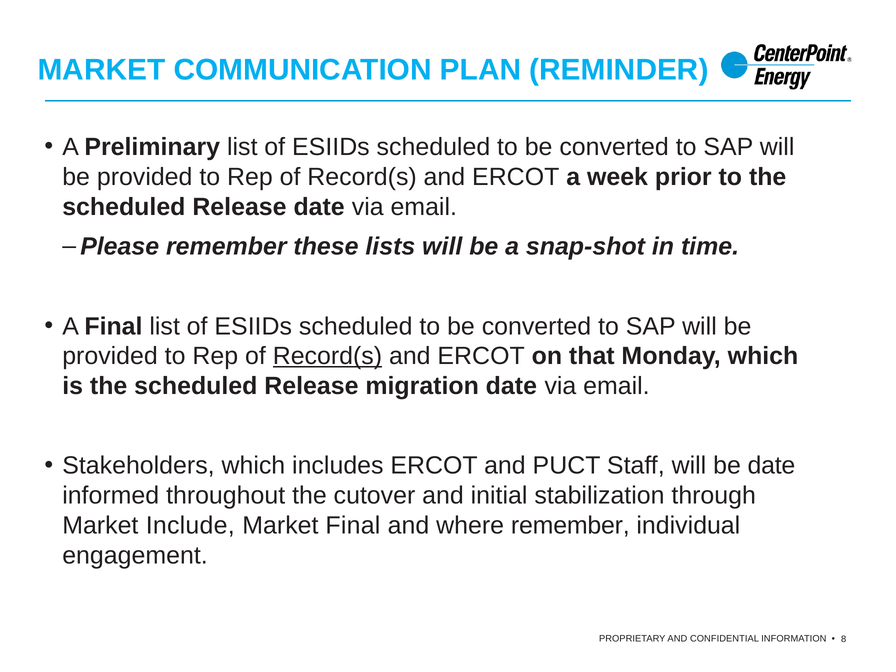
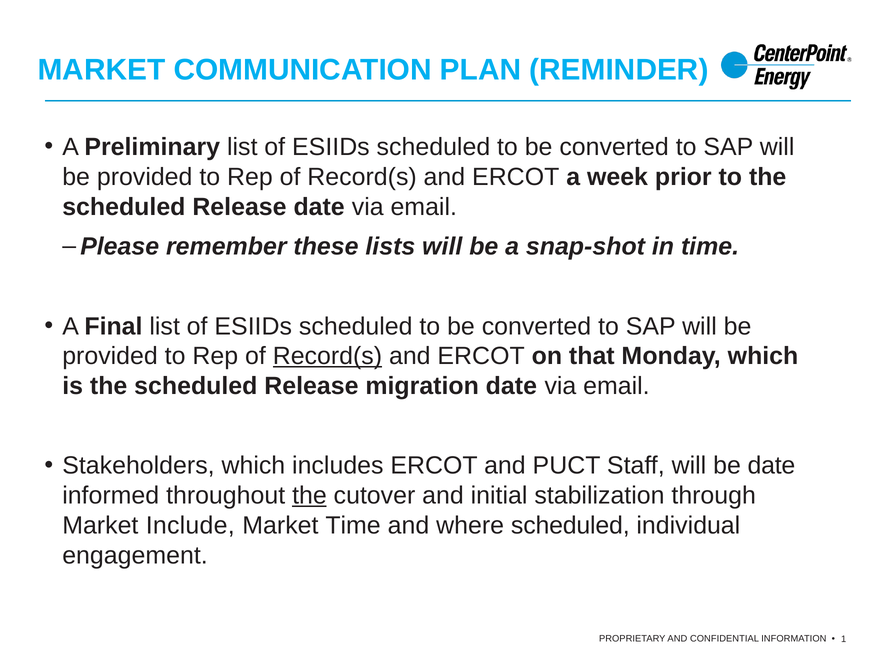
the at (309, 496) underline: none -> present
Market Final: Final -> Time
where remember: remember -> scheduled
8: 8 -> 1
